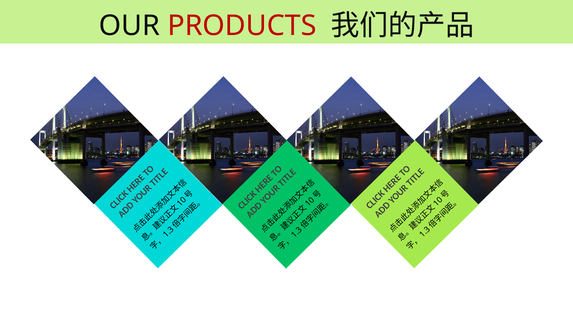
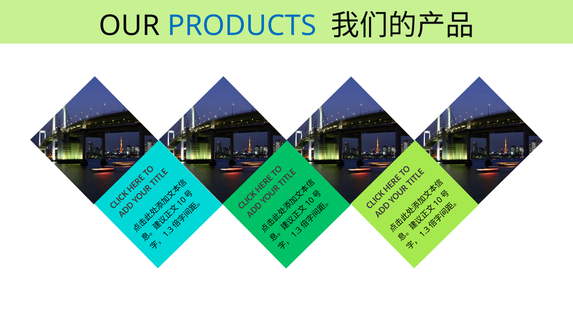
PRODUCTS colour: red -> blue
